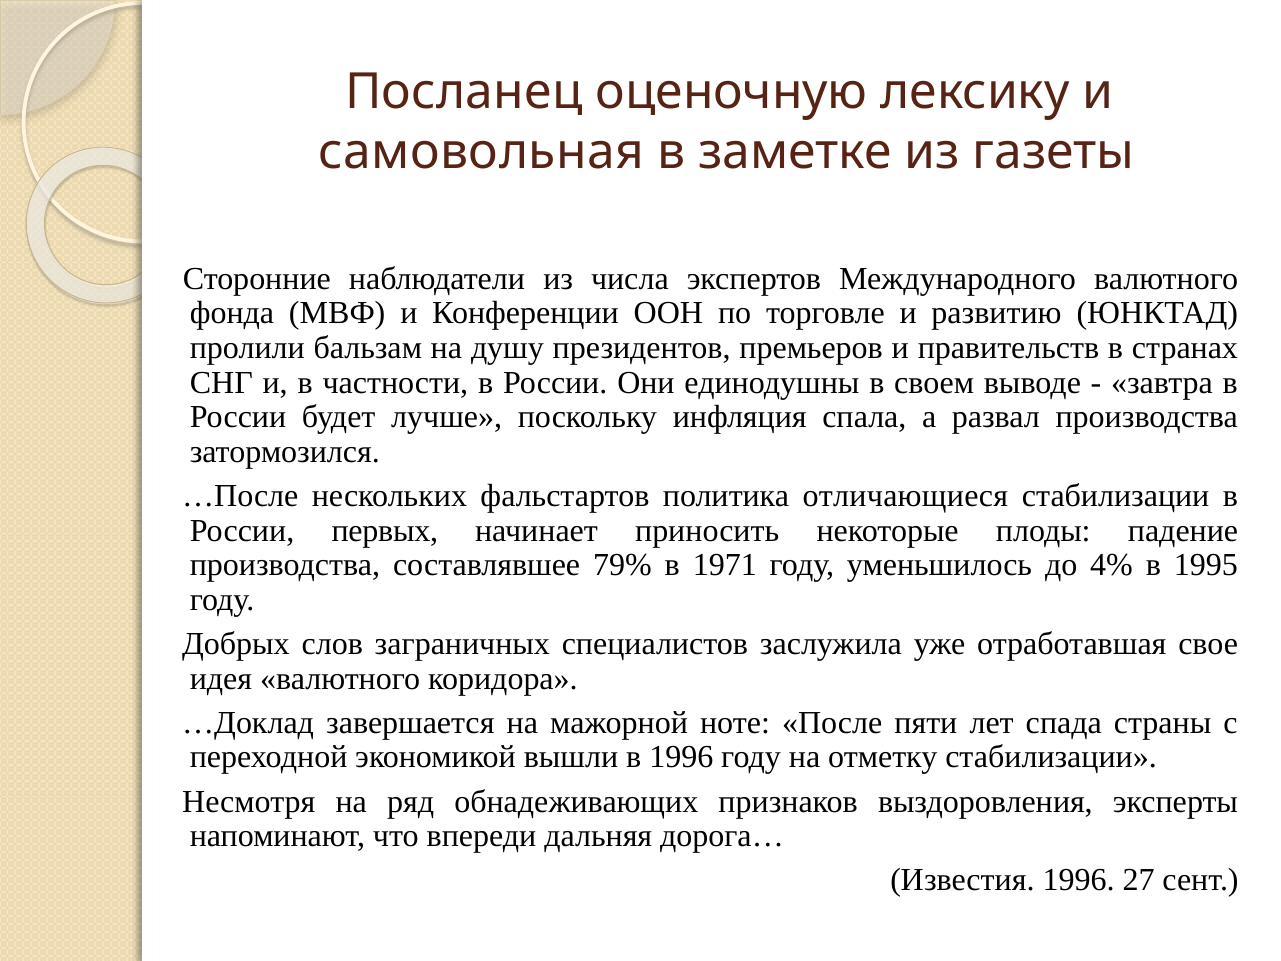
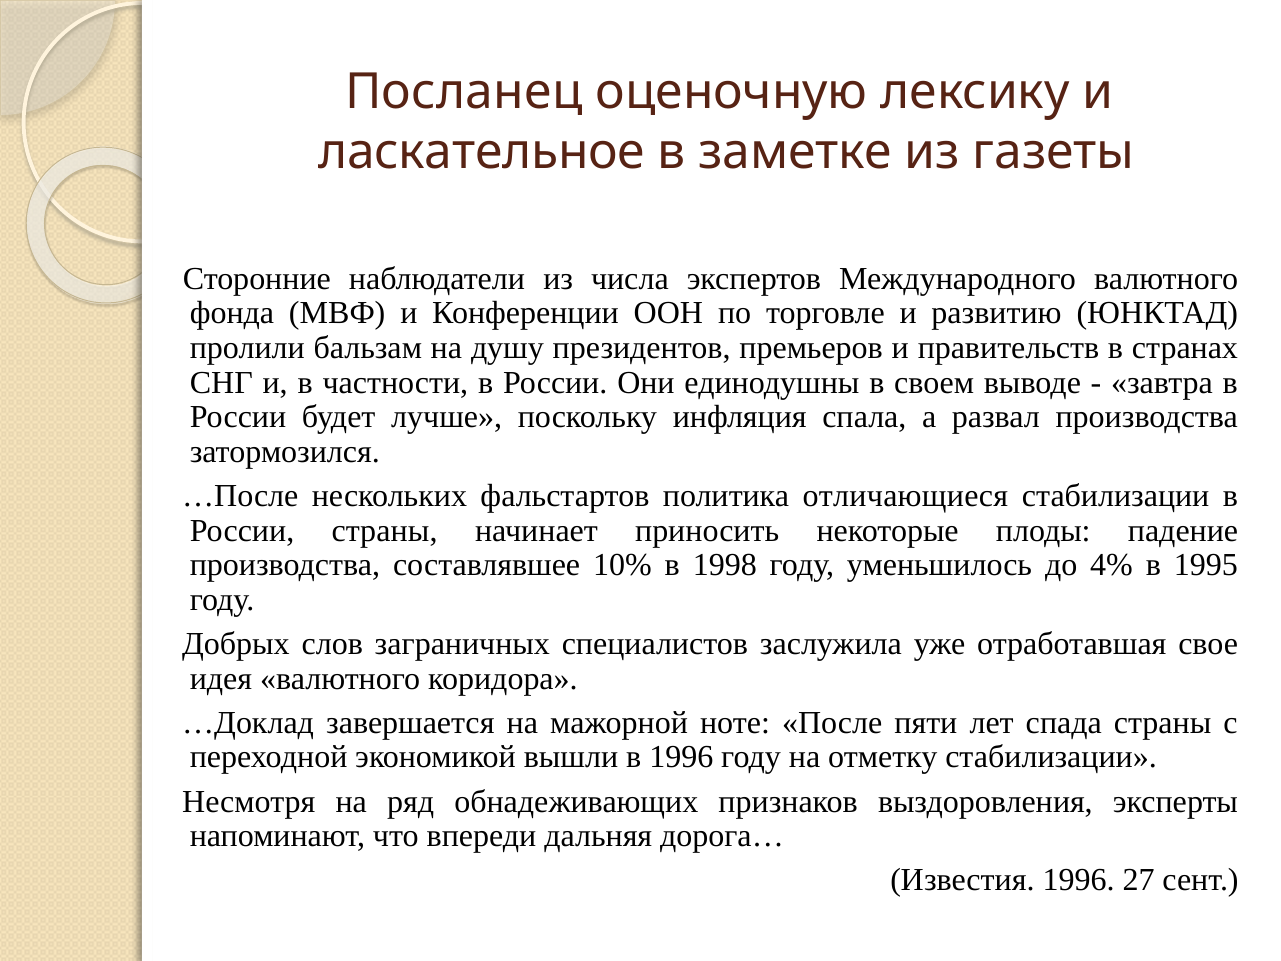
самовольная: самовольная -> ласкательное
России первых: первых -> страны
79%: 79% -> 10%
1971: 1971 -> 1998
